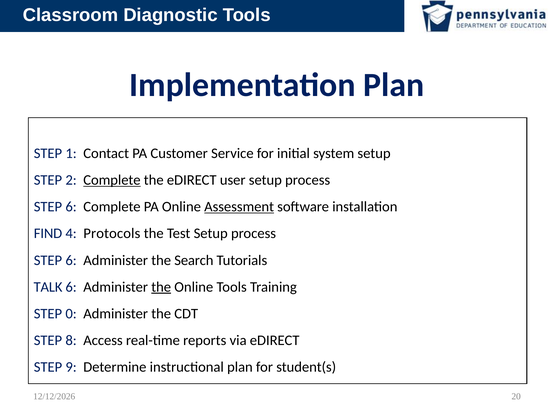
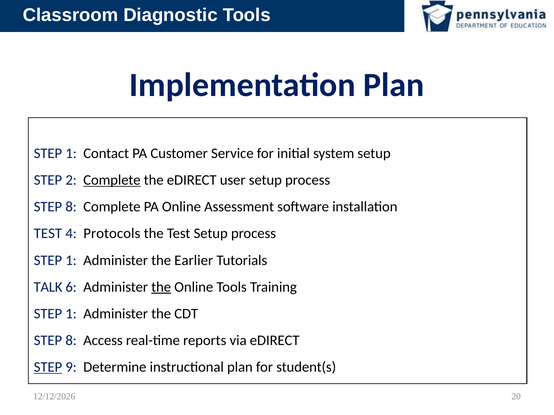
6 at (71, 207): 6 -> 8
Assessment underline: present -> none
FIND at (48, 234): FIND -> TEST
6 at (71, 261): 6 -> 1
Search: Search -> Earlier
0 at (71, 314): 0 -> 1
STEP at (48, 368) underline: none -> present
